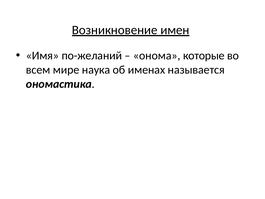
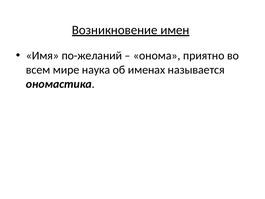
которые: которые -> приятно
